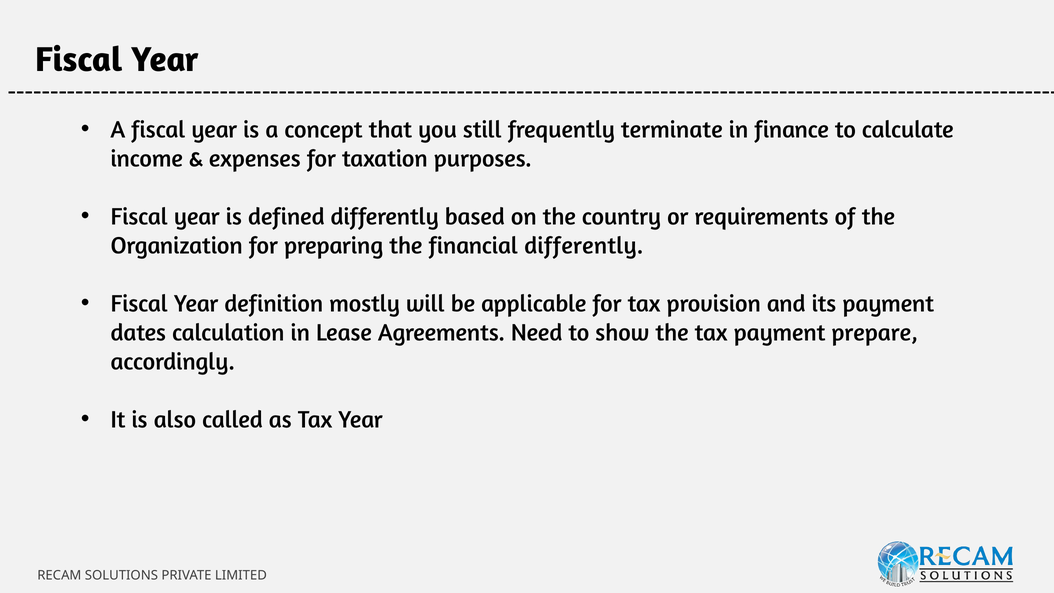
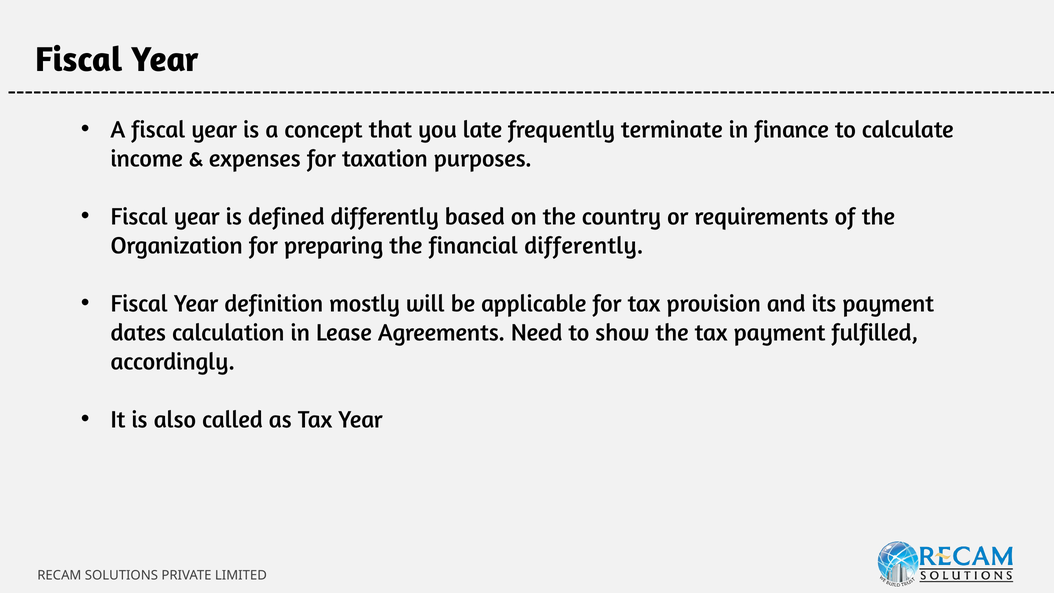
still: still -> late
prepare: prepare -> fulfilled
